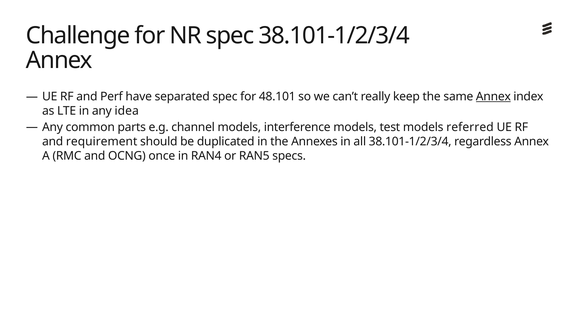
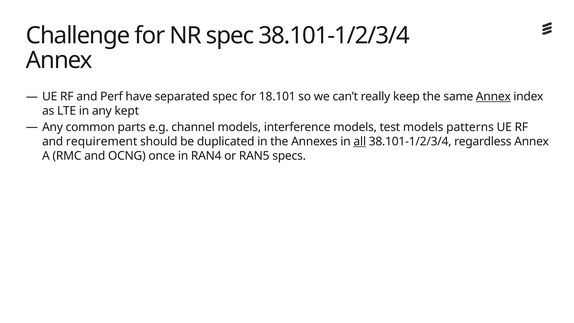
48.101: 48.101 -> 18.101
idea: idea -> kept
referred: referred -> patterns
all underline: none -> present
